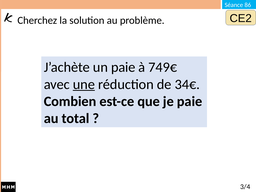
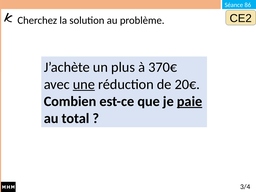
un paie: paie -> plus
749€: 749€ -> 370€
34€: 34€ -> 20€
paie at (190, 101) underline: none -> present
